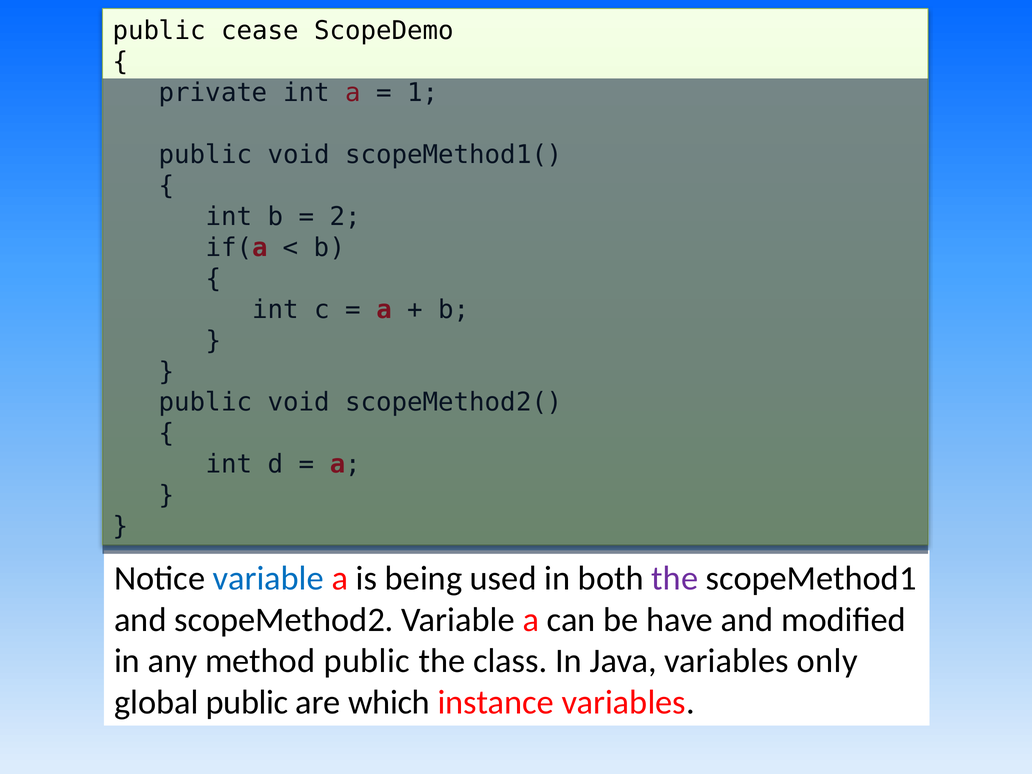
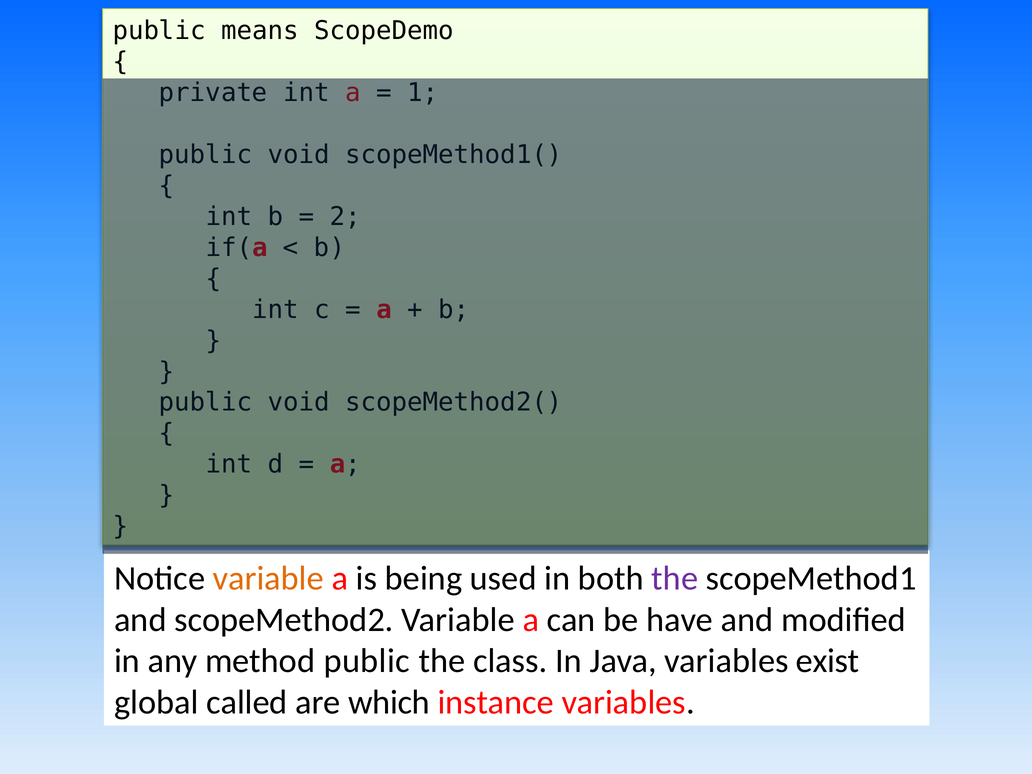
cease: cease -> means
variable at (268, 579) colour: blue -> orange
only: only -> exist
global public: public -> called
